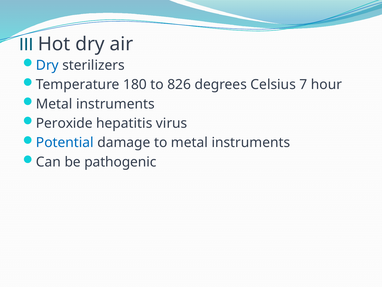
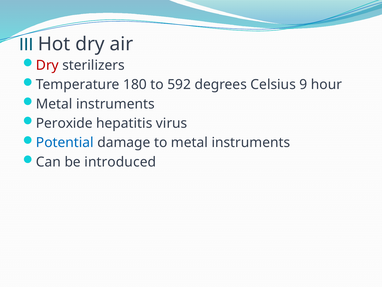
Dry at (47, 65) colour: blue -> red
826: 826 -> 592
7: 7 -> 9
pathogenic: pathogenic -> introduced
